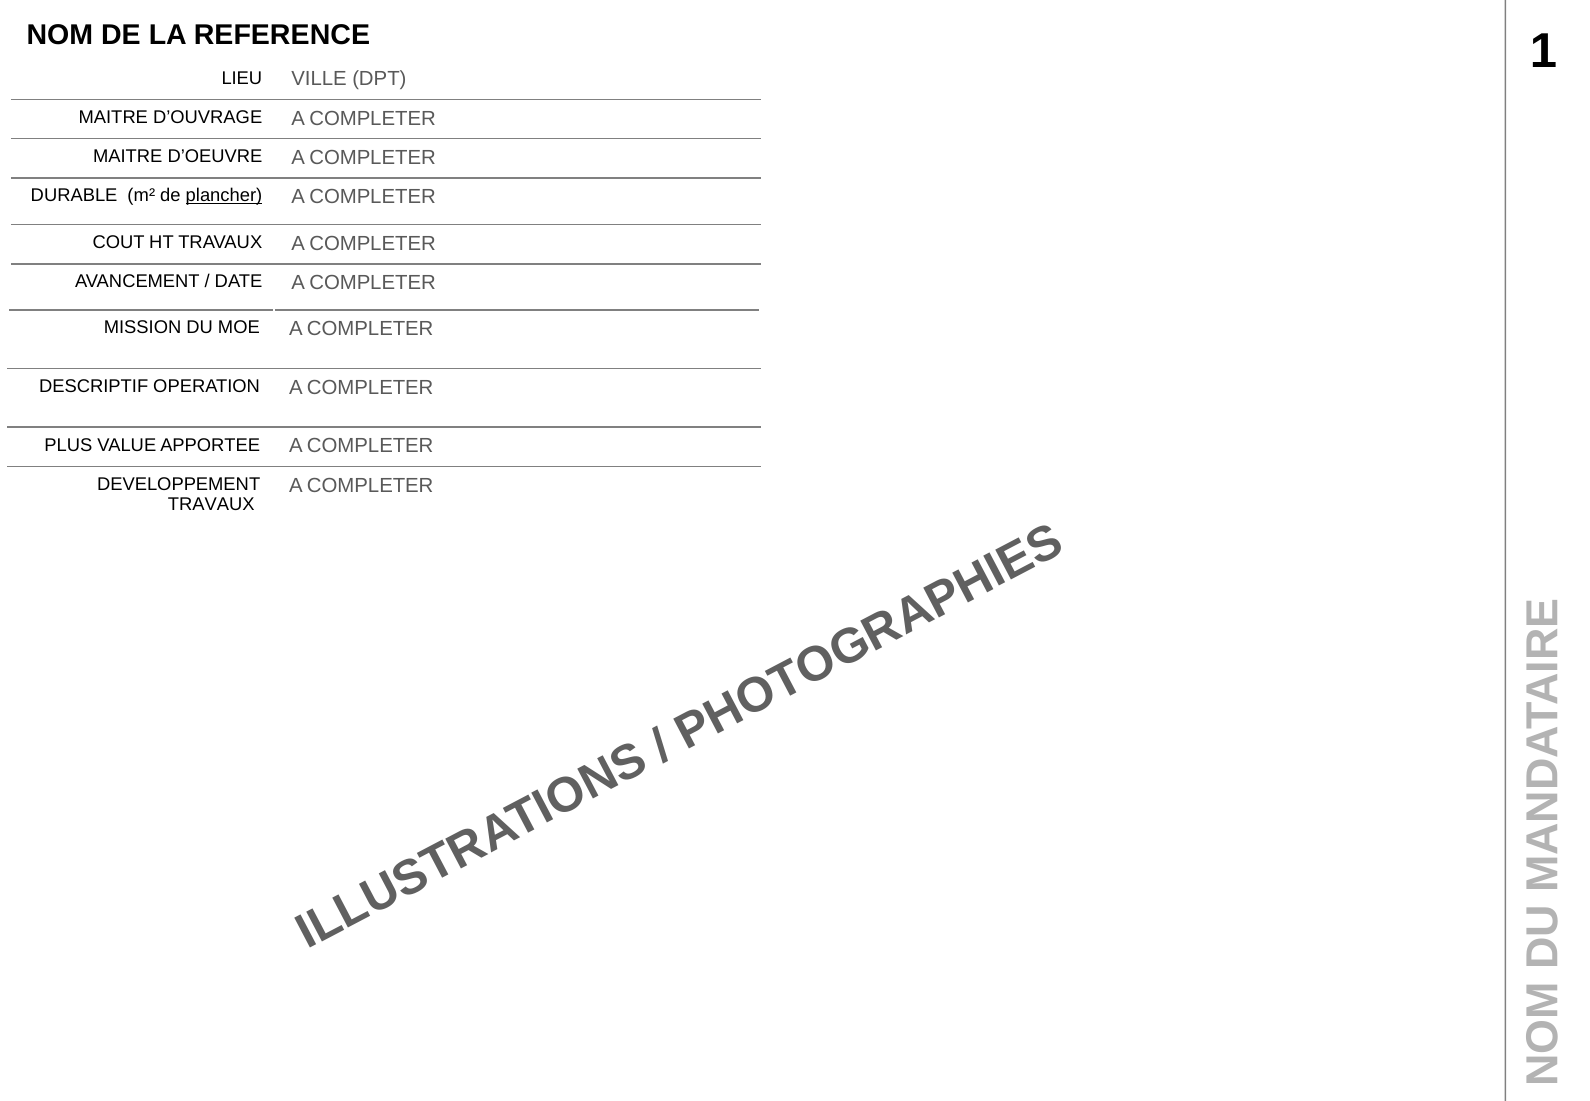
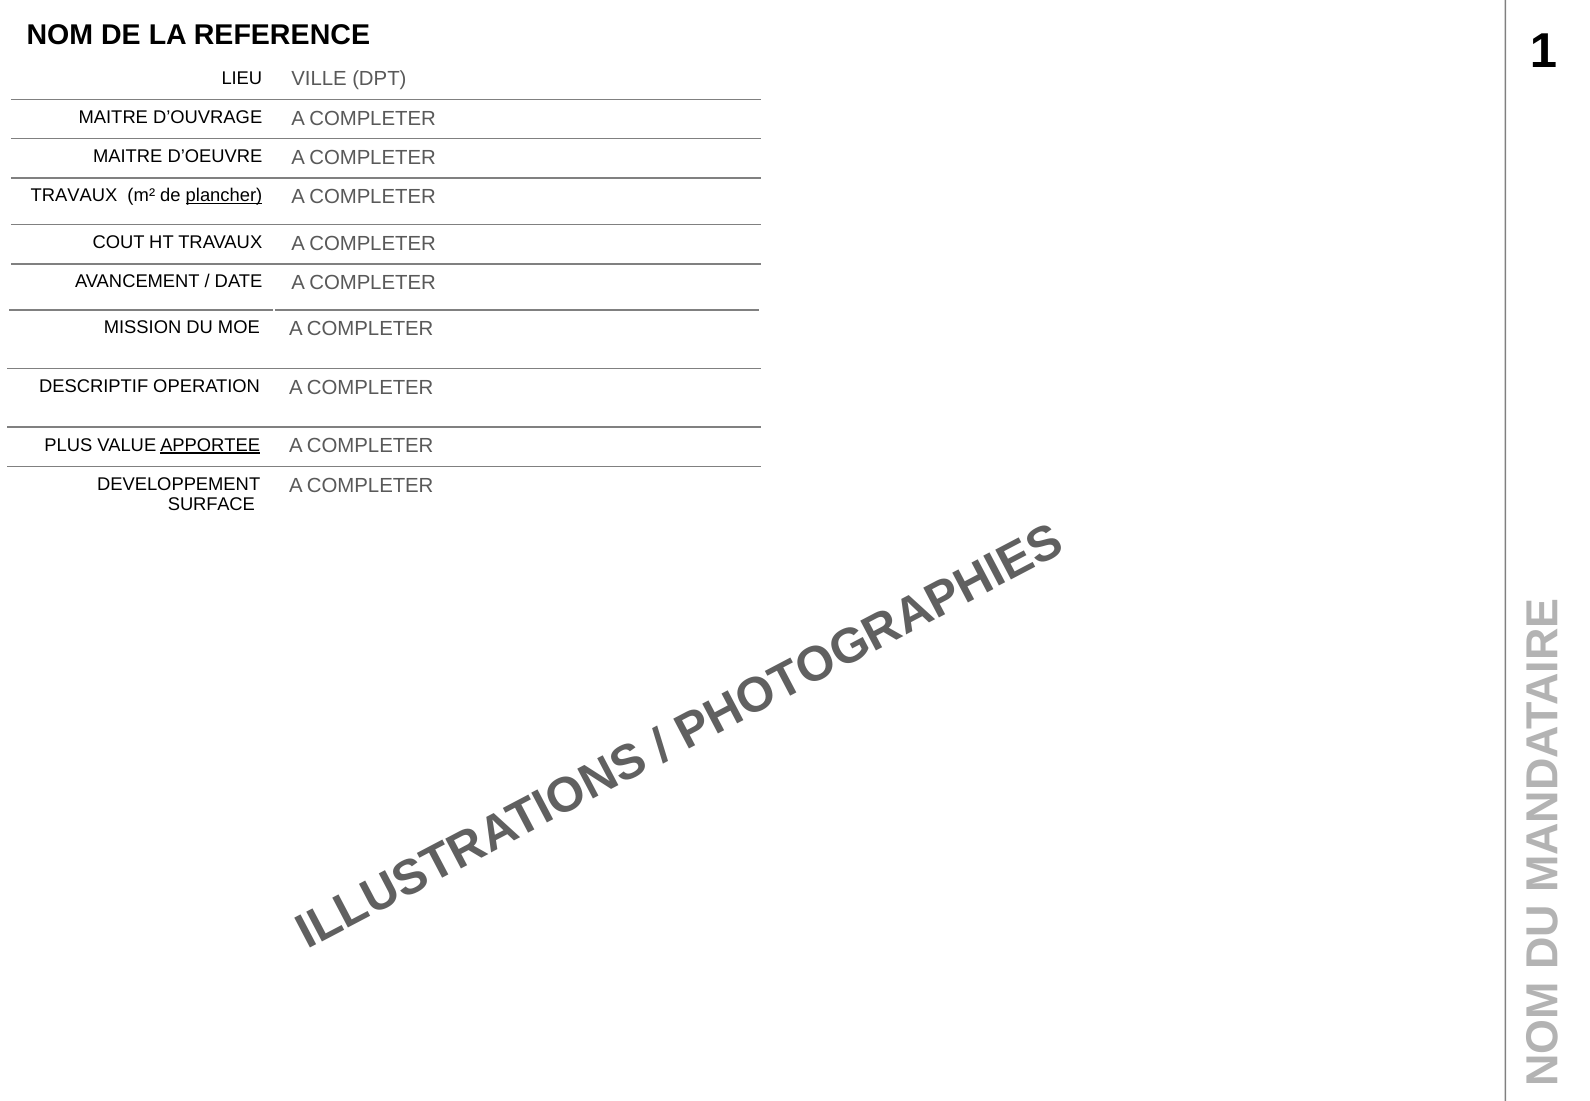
DURABLE at (74, 196): DURABLE -> TRAVAUX
APPORTEE underline: none -> present
TRAVAUX at (211, 505): TRAVAUX -> SURFACE
